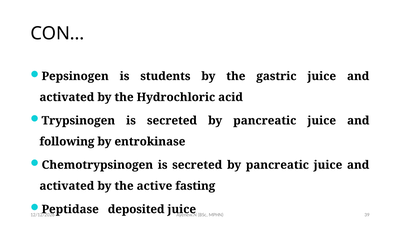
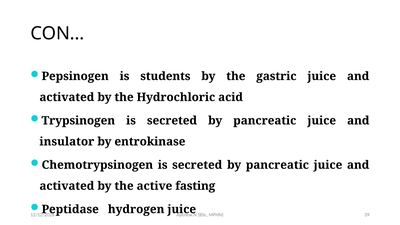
following: following -> insulator
deposited: deposited -> hydrogen
